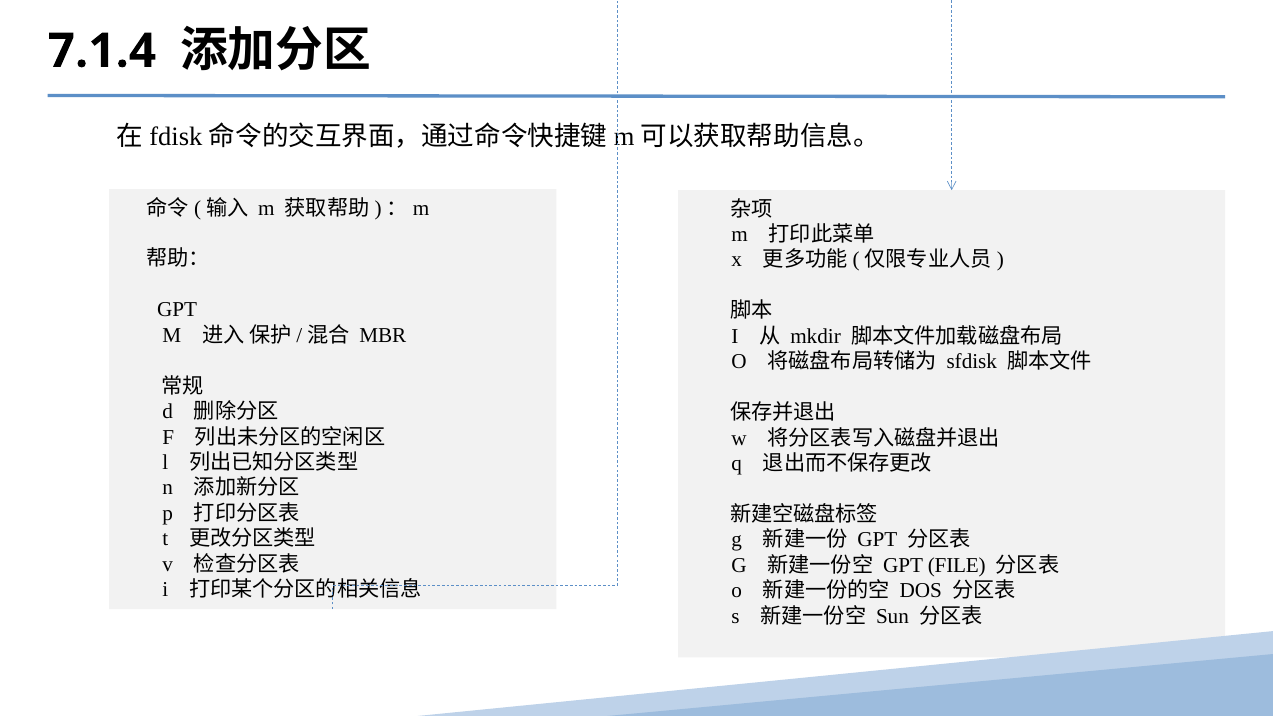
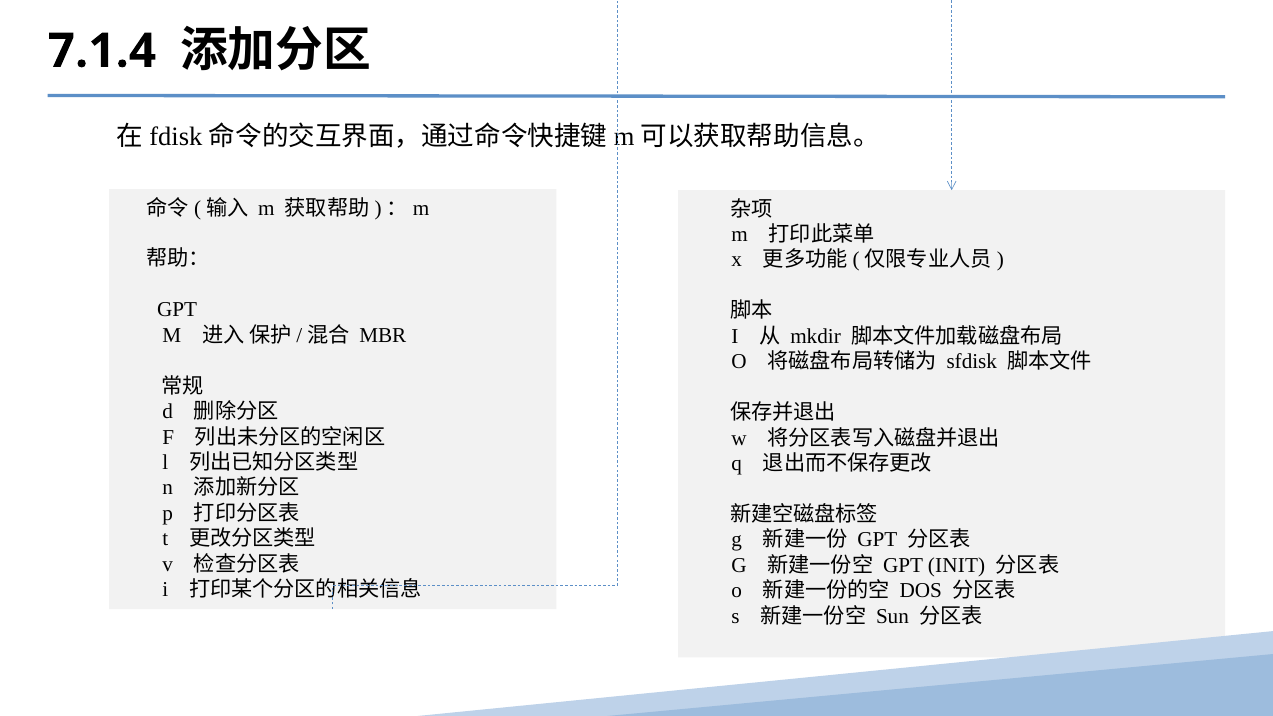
FILE: FILE -> INIT
